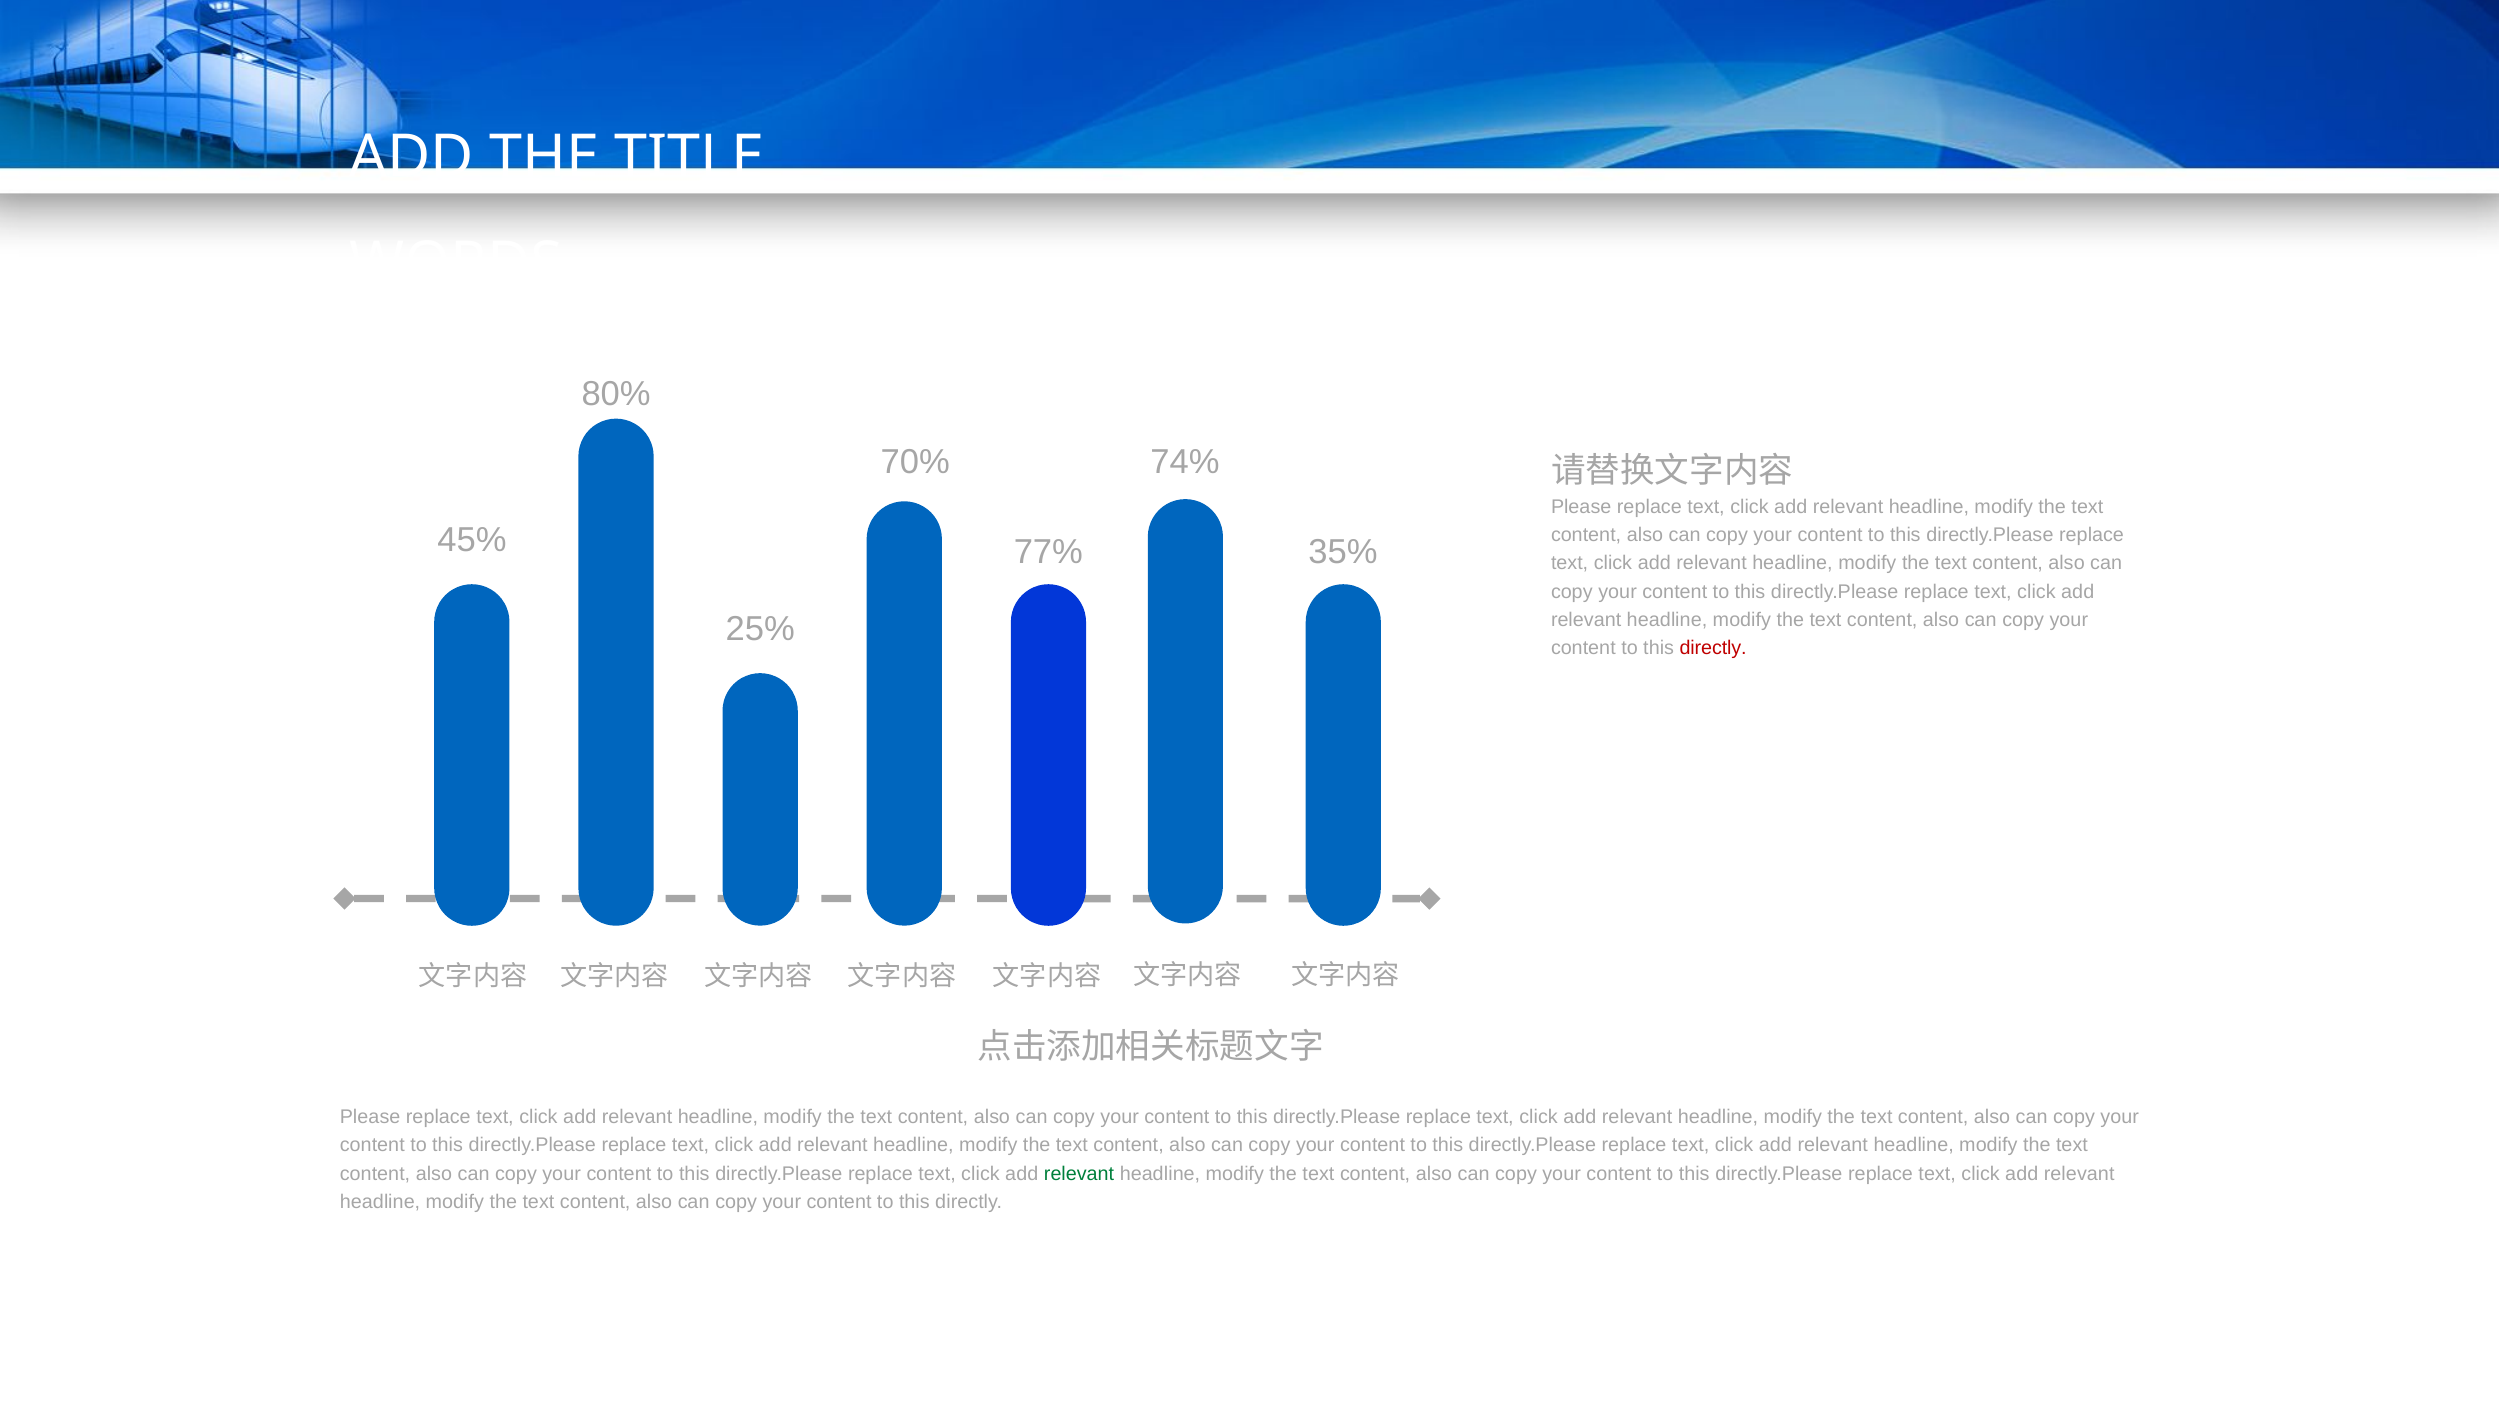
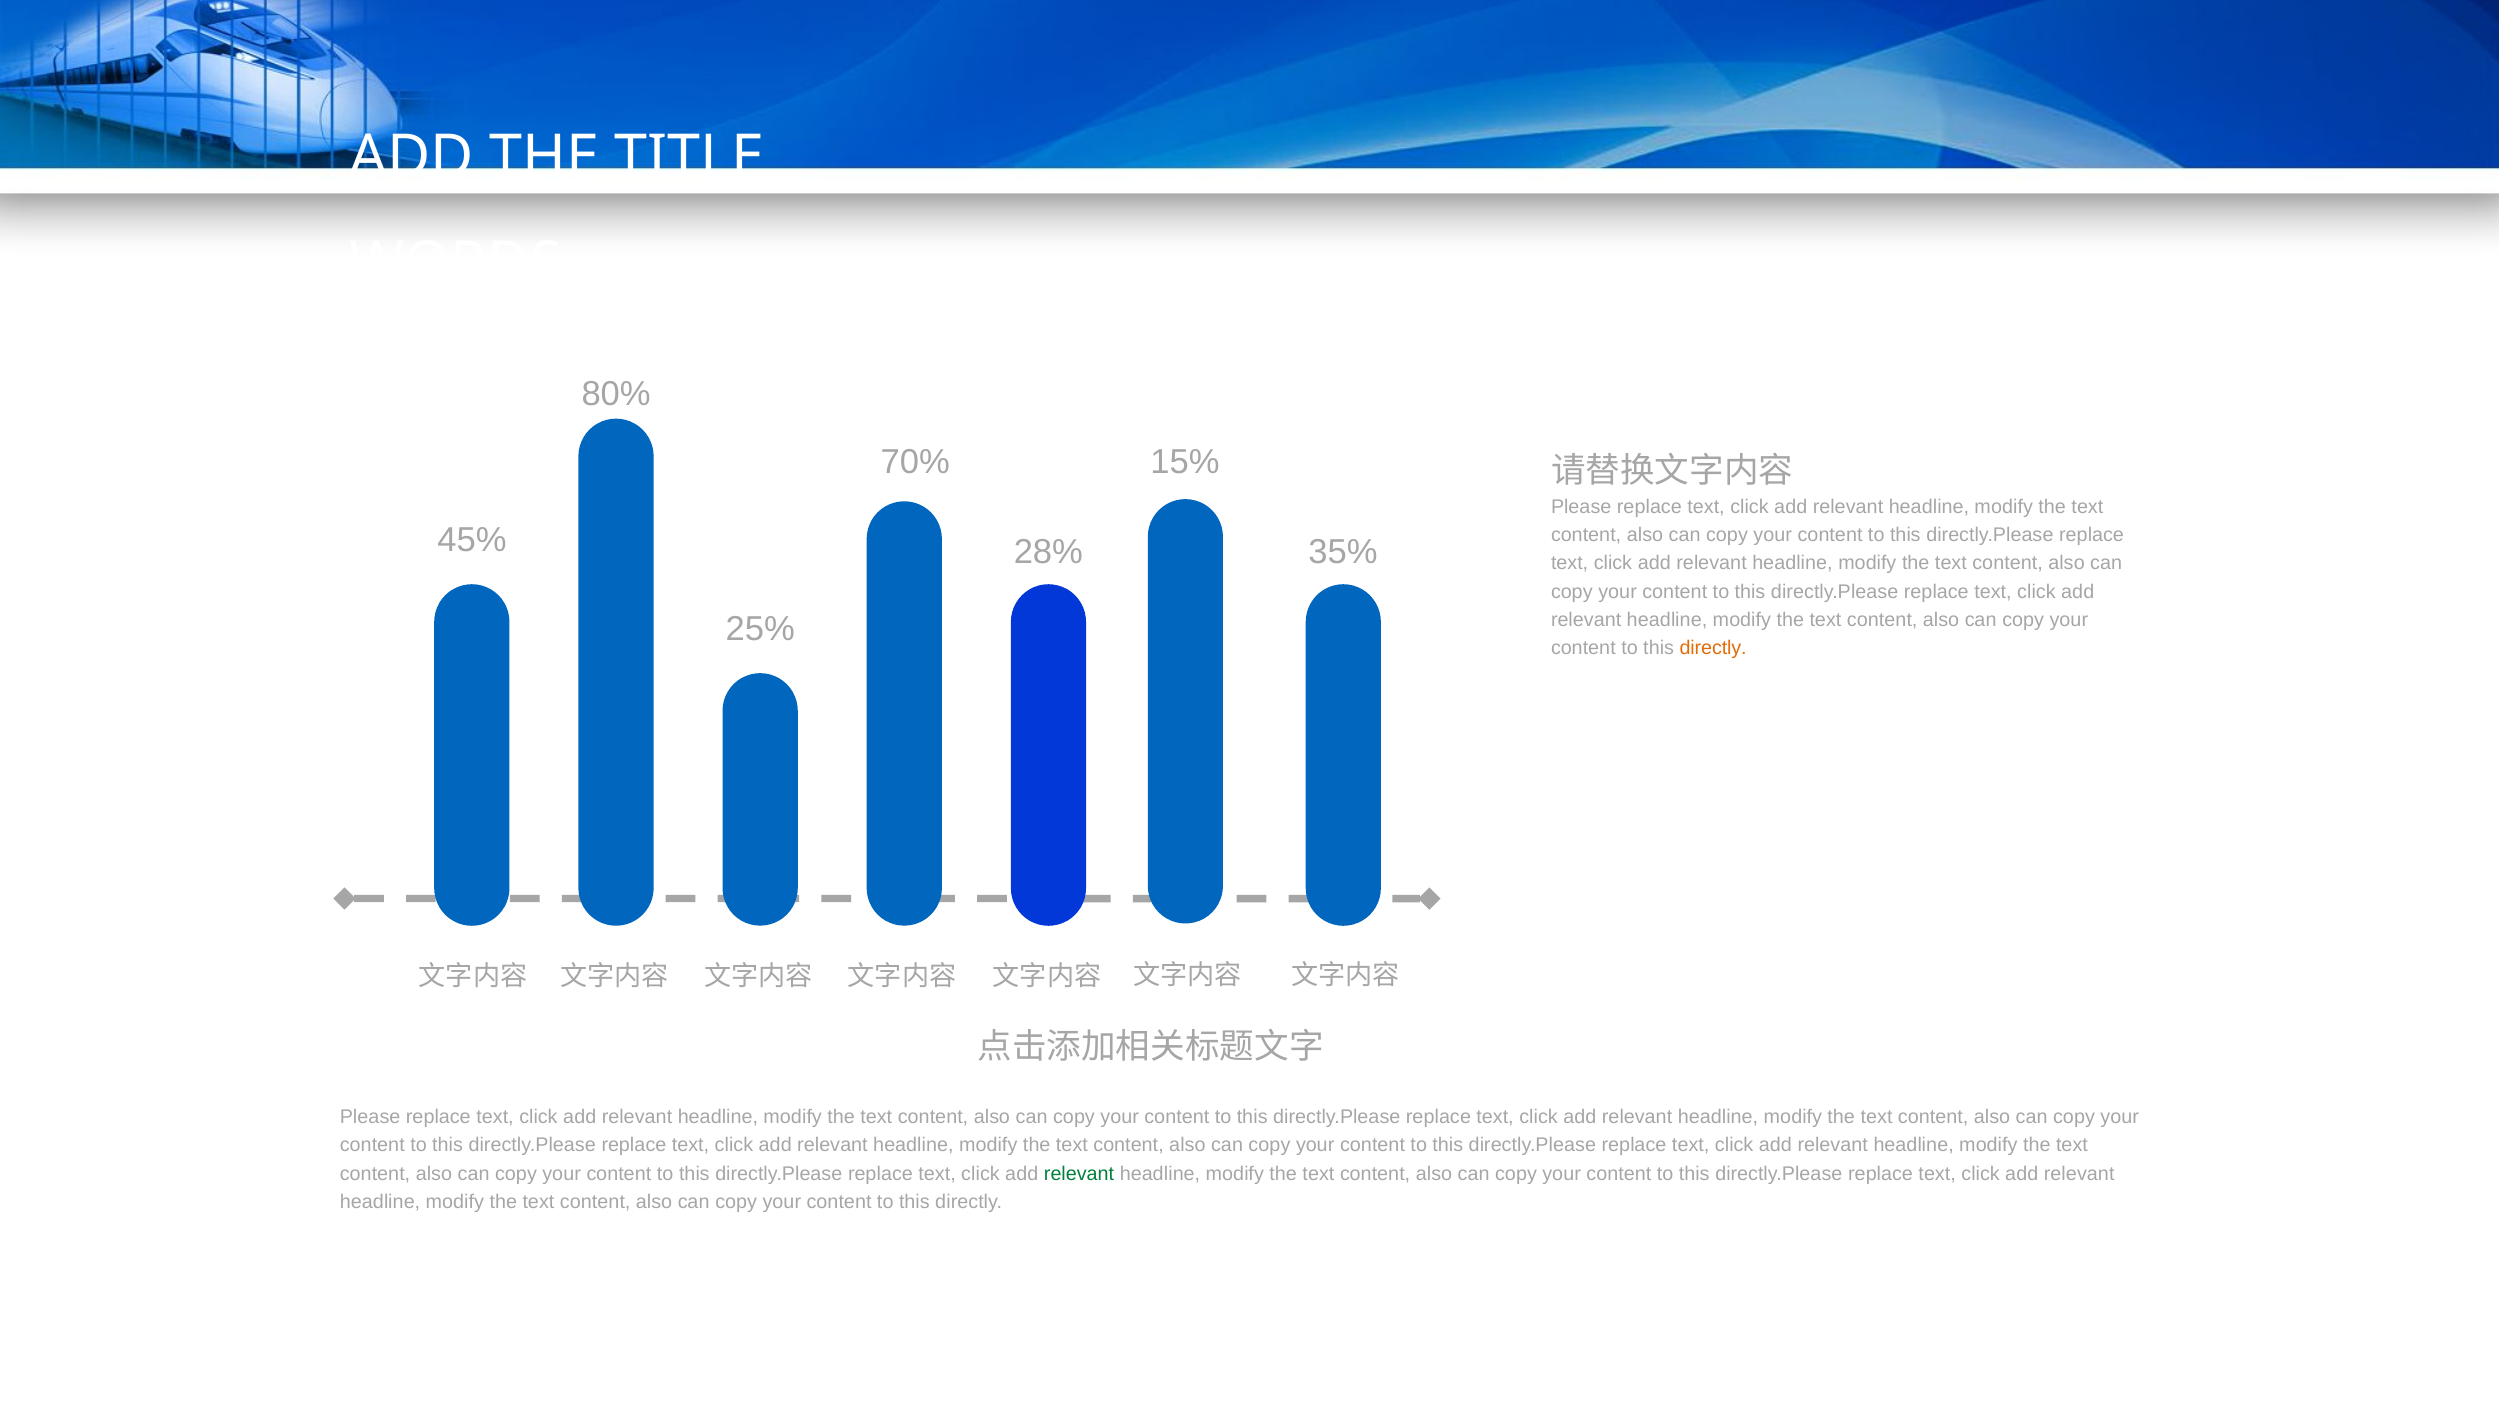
74%: 74% -> 15%
77%: 77% -> 28%
directly at (1713, 648) colour: red -> orange
